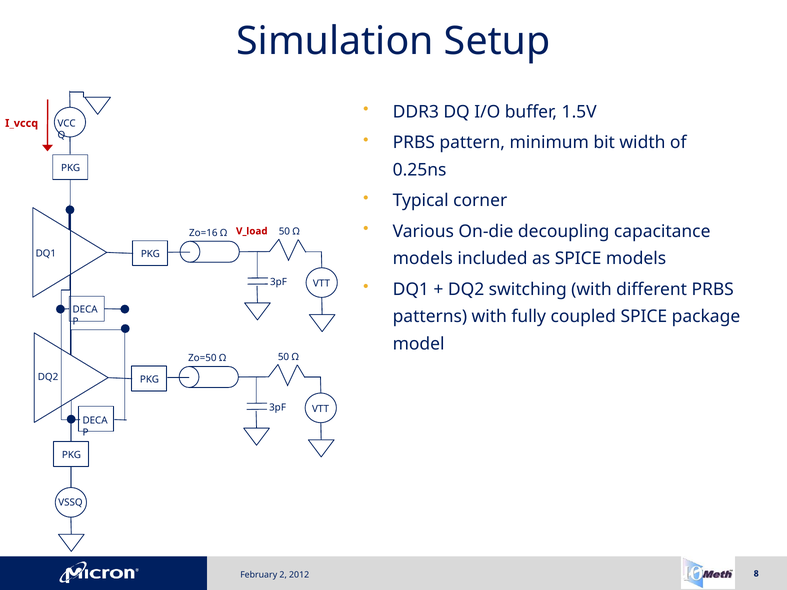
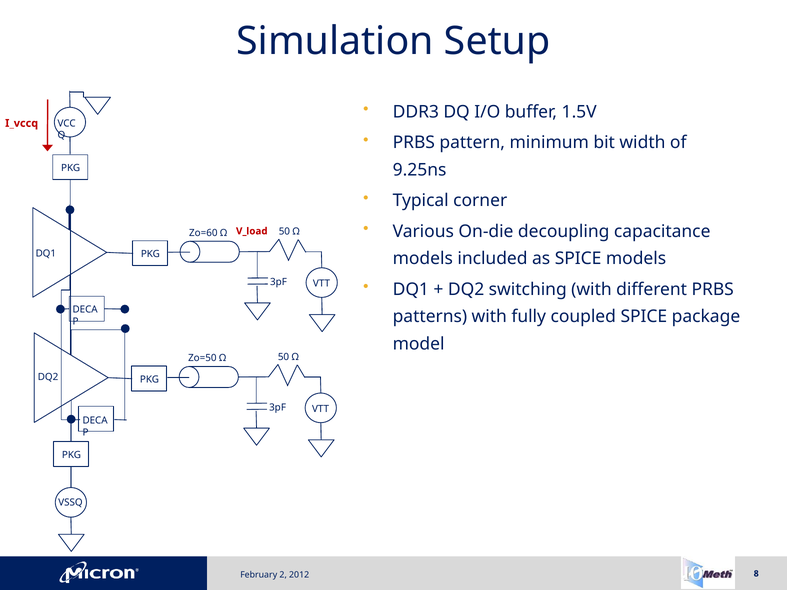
0.25ns: 0.25ns -> 9.25ns
Zo=16: Zo=16 -> Zo=60
